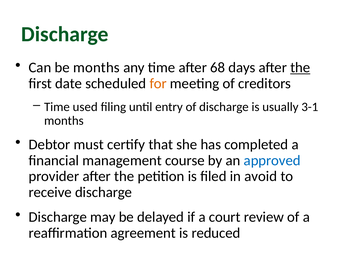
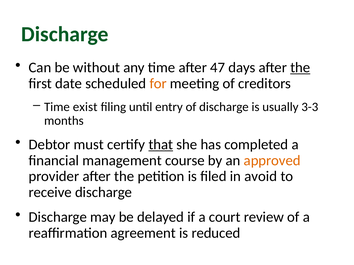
be months: months -> without
68: 68 -> 47
used: used -> exist
3-1: 3-1 -> 3-3
that underline: none -> present
approved colour: blue -> orange
